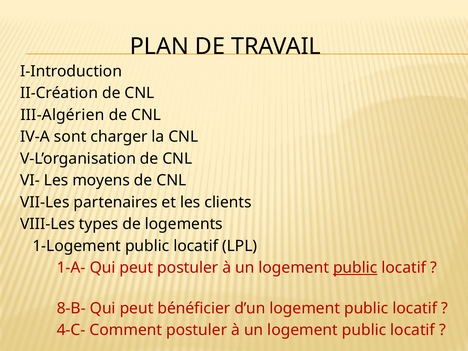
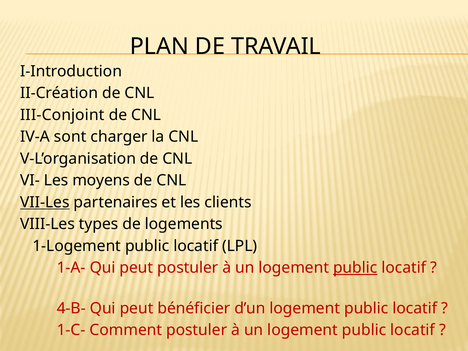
III-Algérien: III-Algérien -> III-Conjoint
VII-Les underline: none -> present
8-B-: 8-B- -> 4-B-
4-C-: 4-C- -> 1-C-
